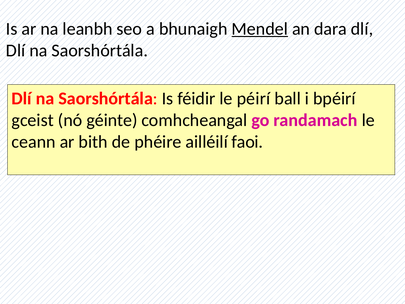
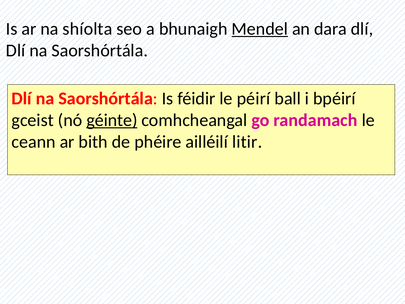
leanbh: leanbh -> shíolta
géinte underline: none -> present
faoi: faoi -> litir
